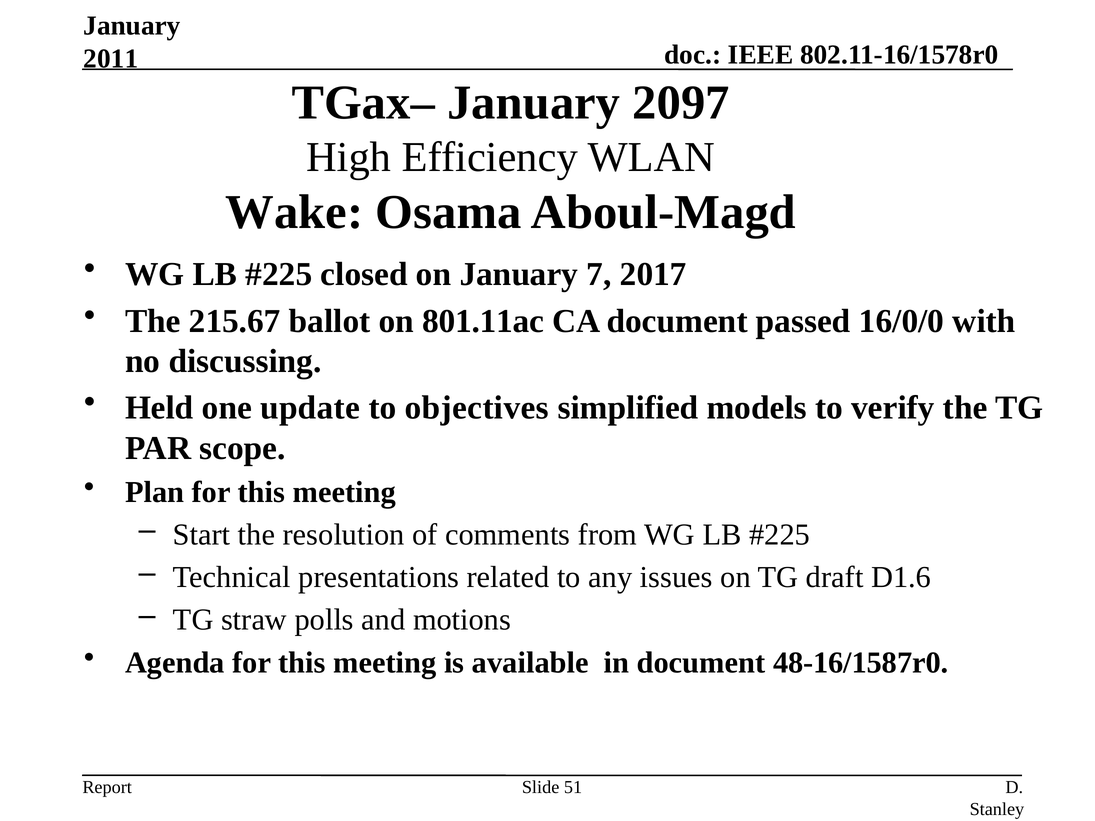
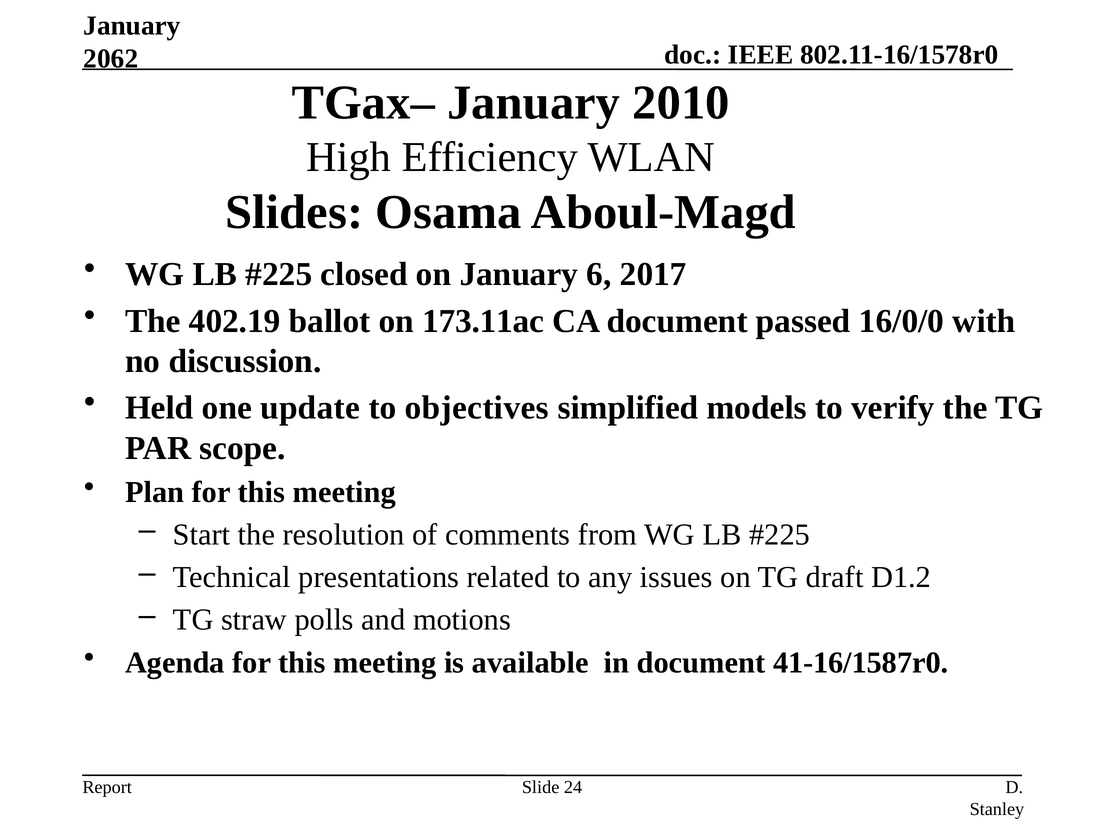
2011: 2011 -> 2062
2097: 2097 -> 2010
Wake: Wake -> Slides
7: 7 -> 6
215.67: 215.67 -> 402.19
801.11ac: 801.11ac -> 173.11ac
discussing: discussing -> discussion
D1.6: D1.6 -> D1.2
48-16/1587r0: 48-16/1587r0 -> 41-16/1587r0
51: 51 -> 24
